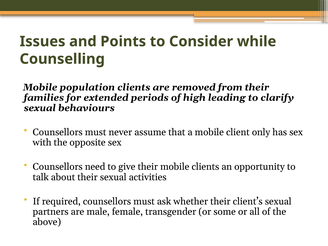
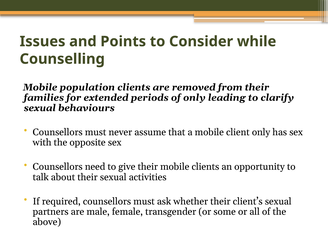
of high: high -> only
